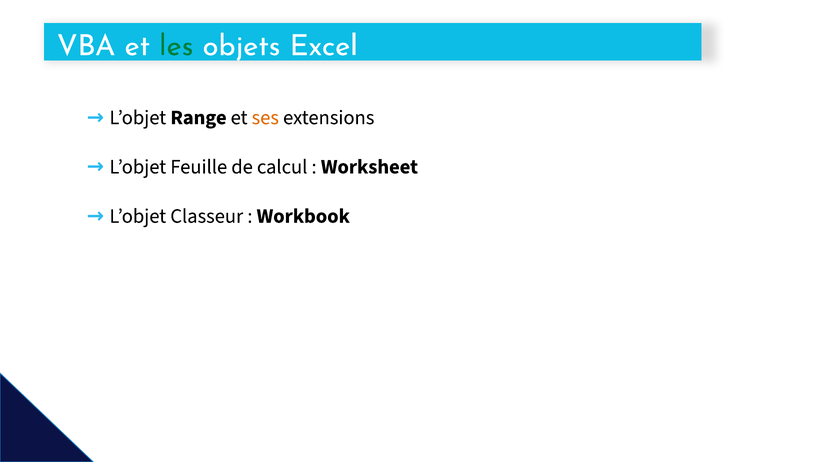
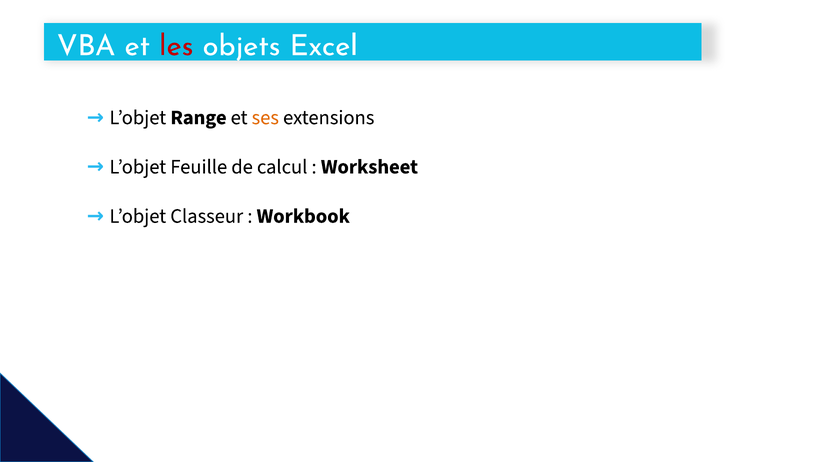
les colour: green -> red
